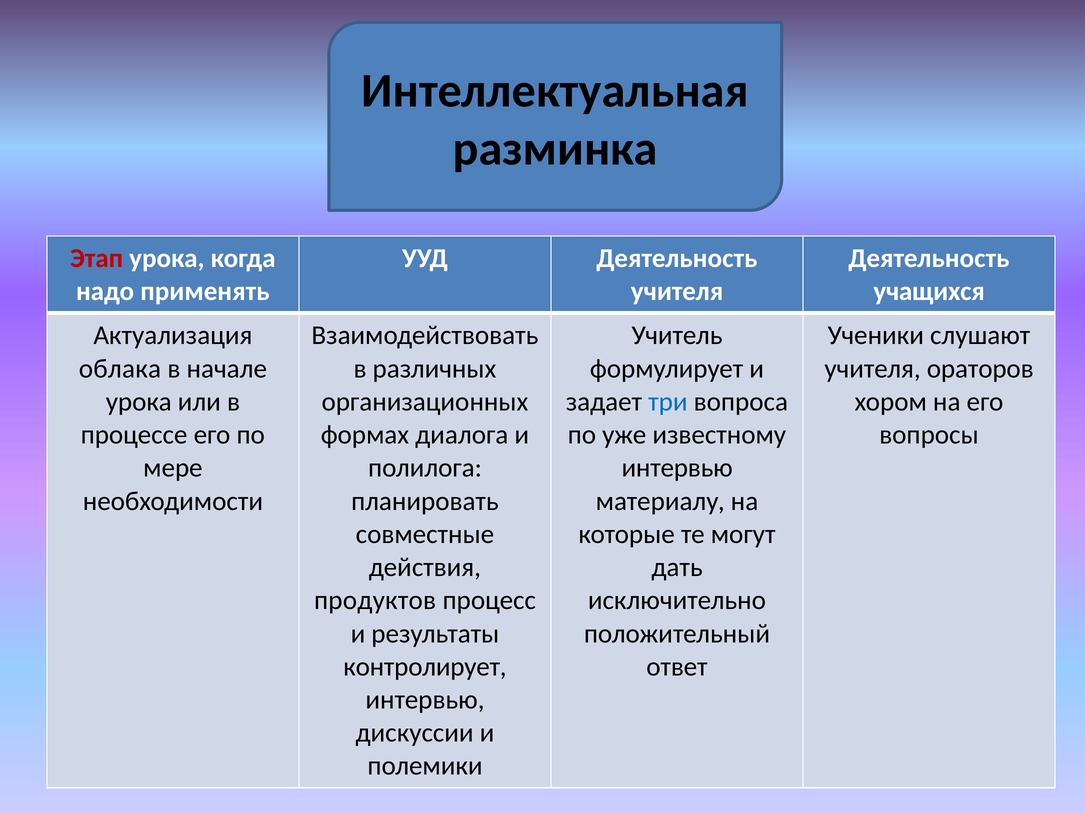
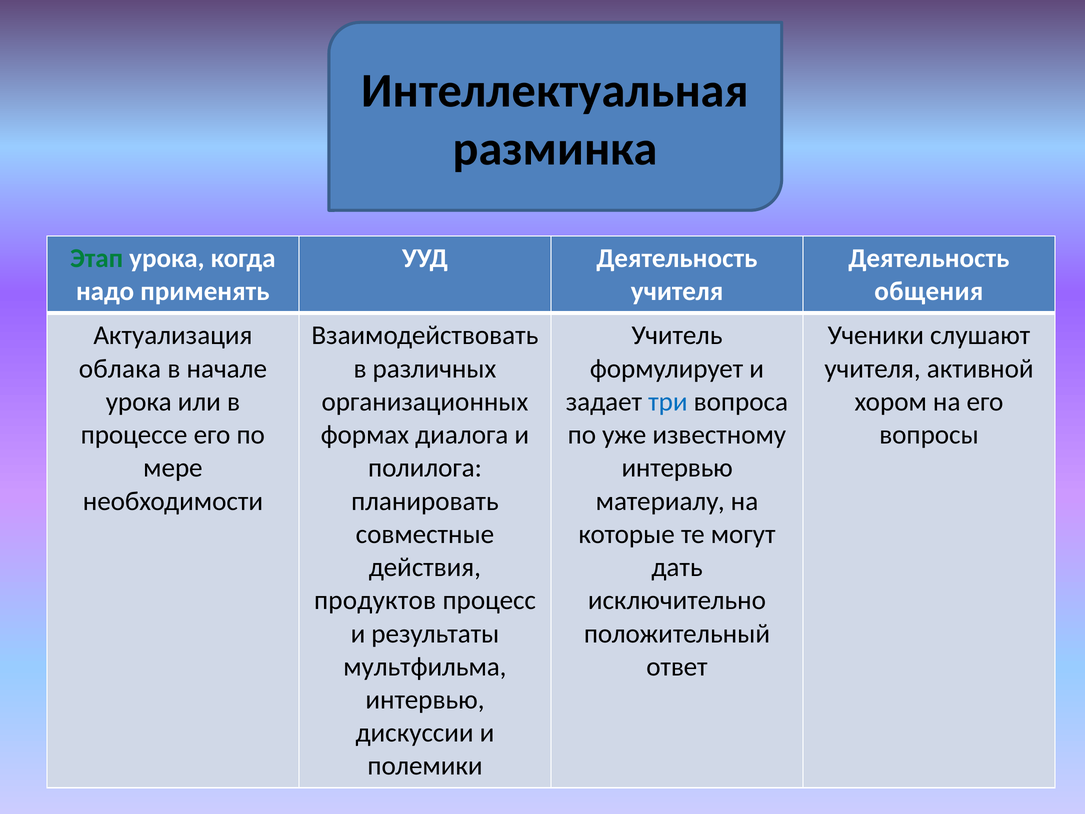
Этап colour: red -> green
учащихся: учащихся -> общения
ораторов: ораторов -> активной
контролирует: контролирует -> мультфильма
